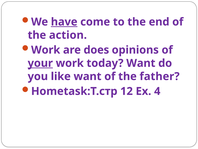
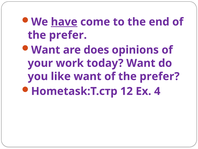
action at (68, 35): action -> prefer
Work at (46, 50): Work -> Want
your underline: present -> none
father at (160, 76): father -> prefer
